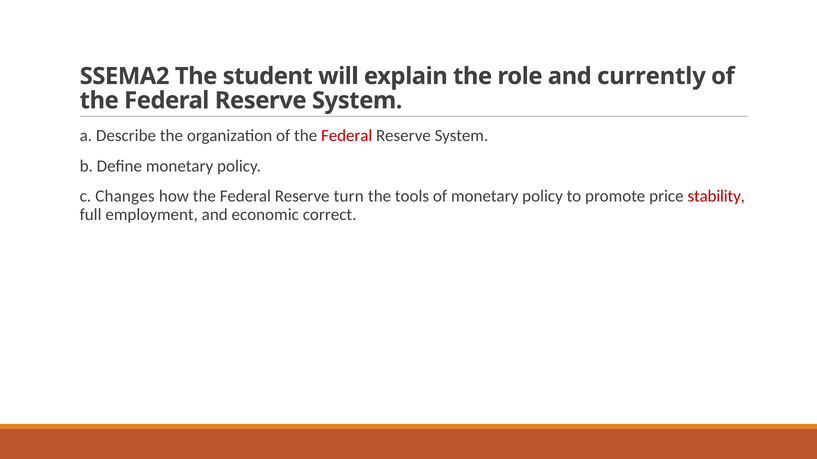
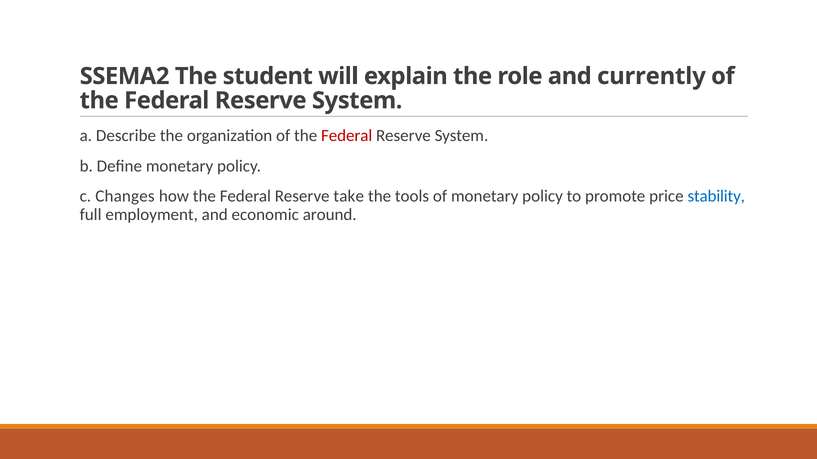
turn: turn -> take
stability colour: red -> blue
correct: correct -> around
